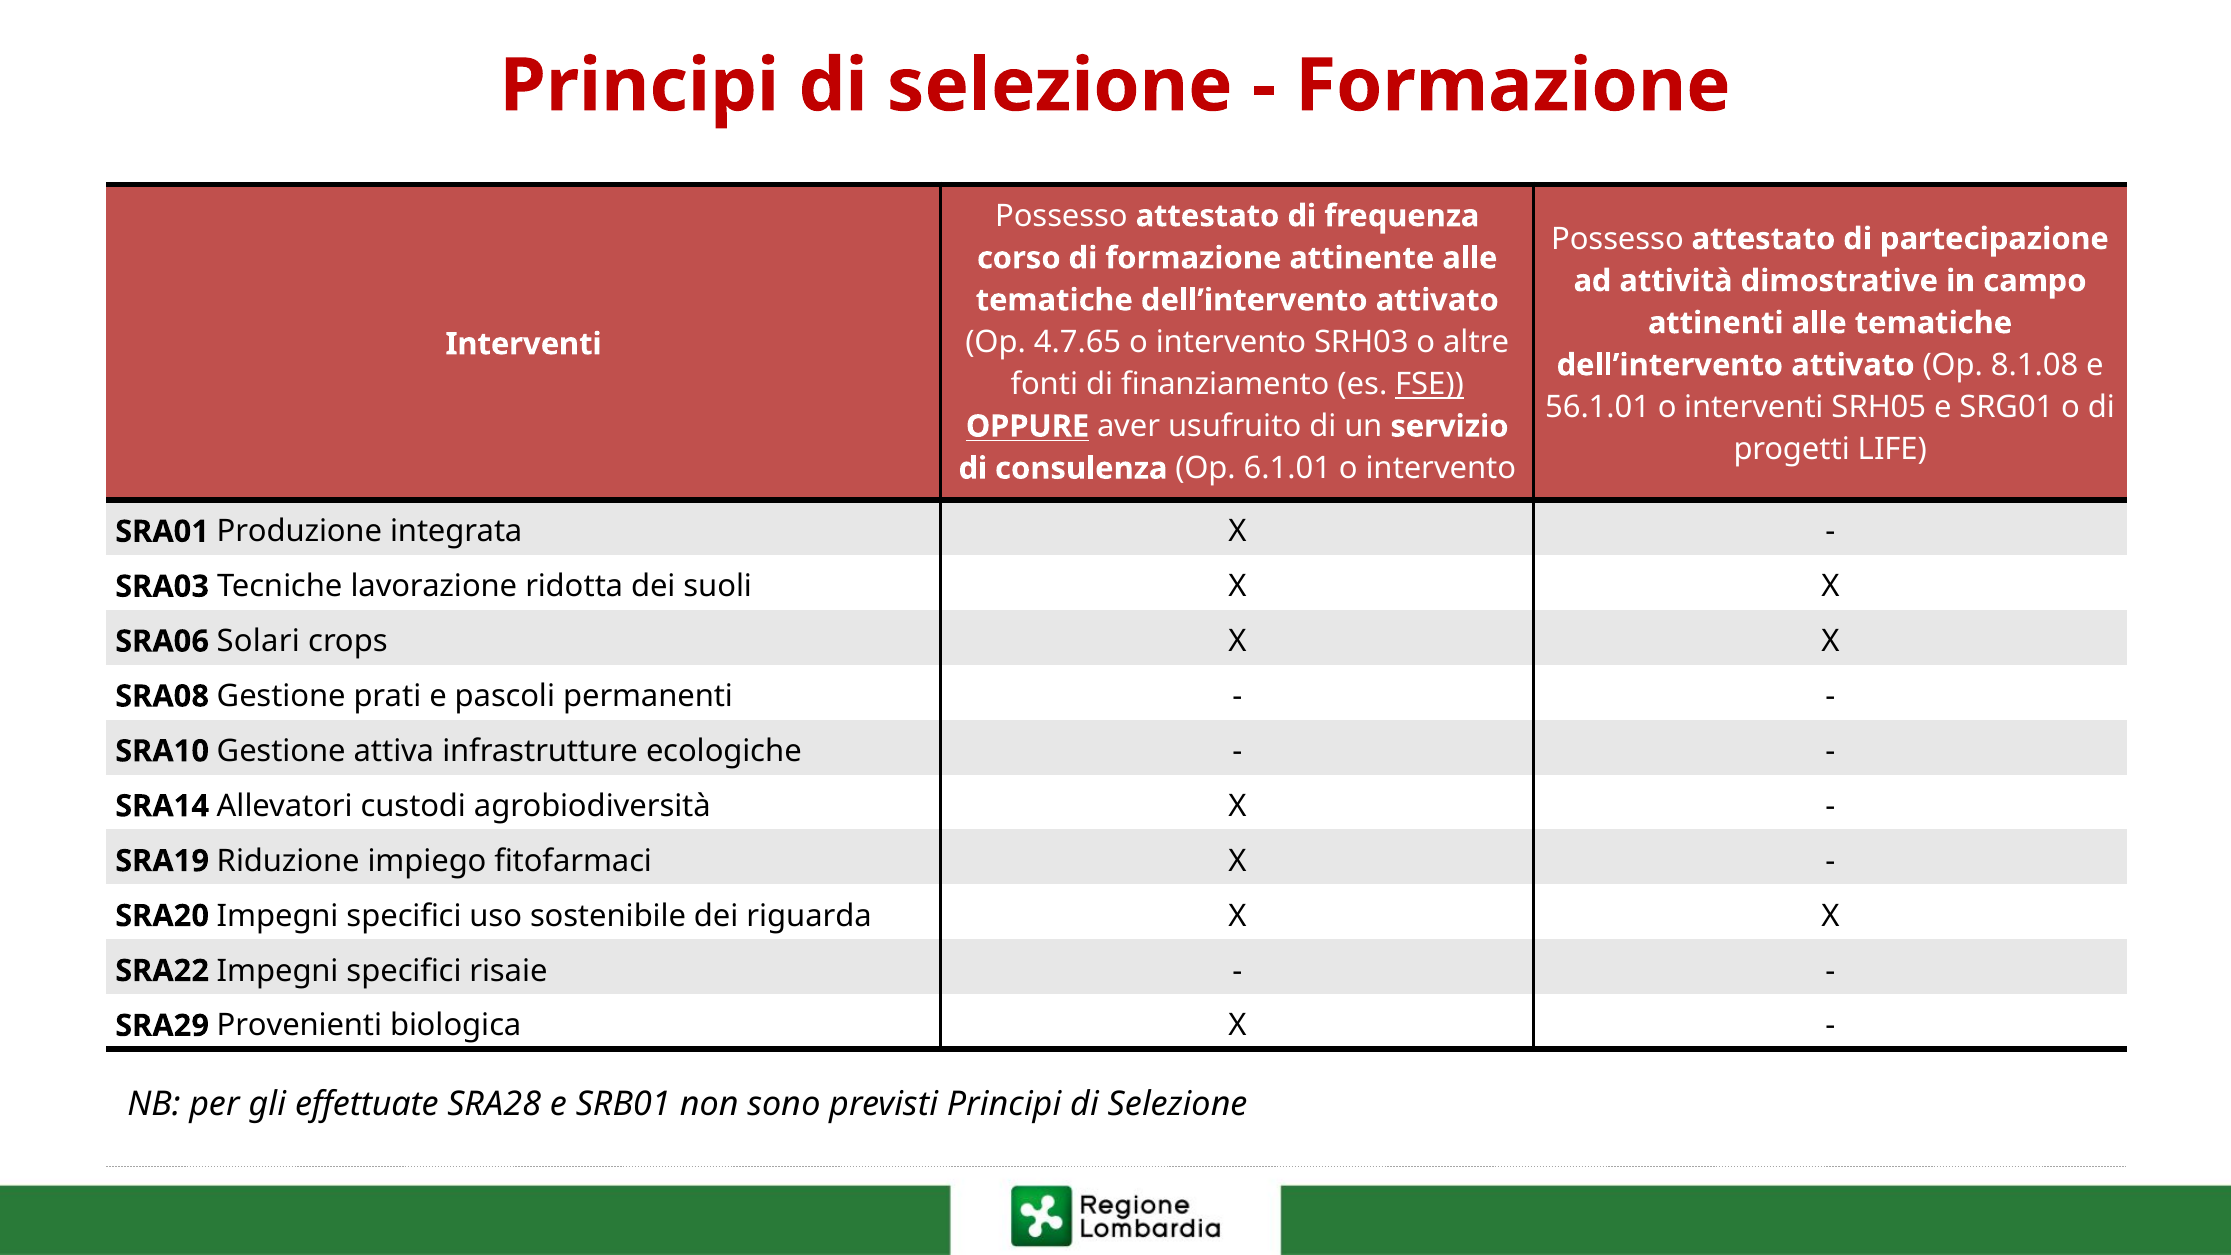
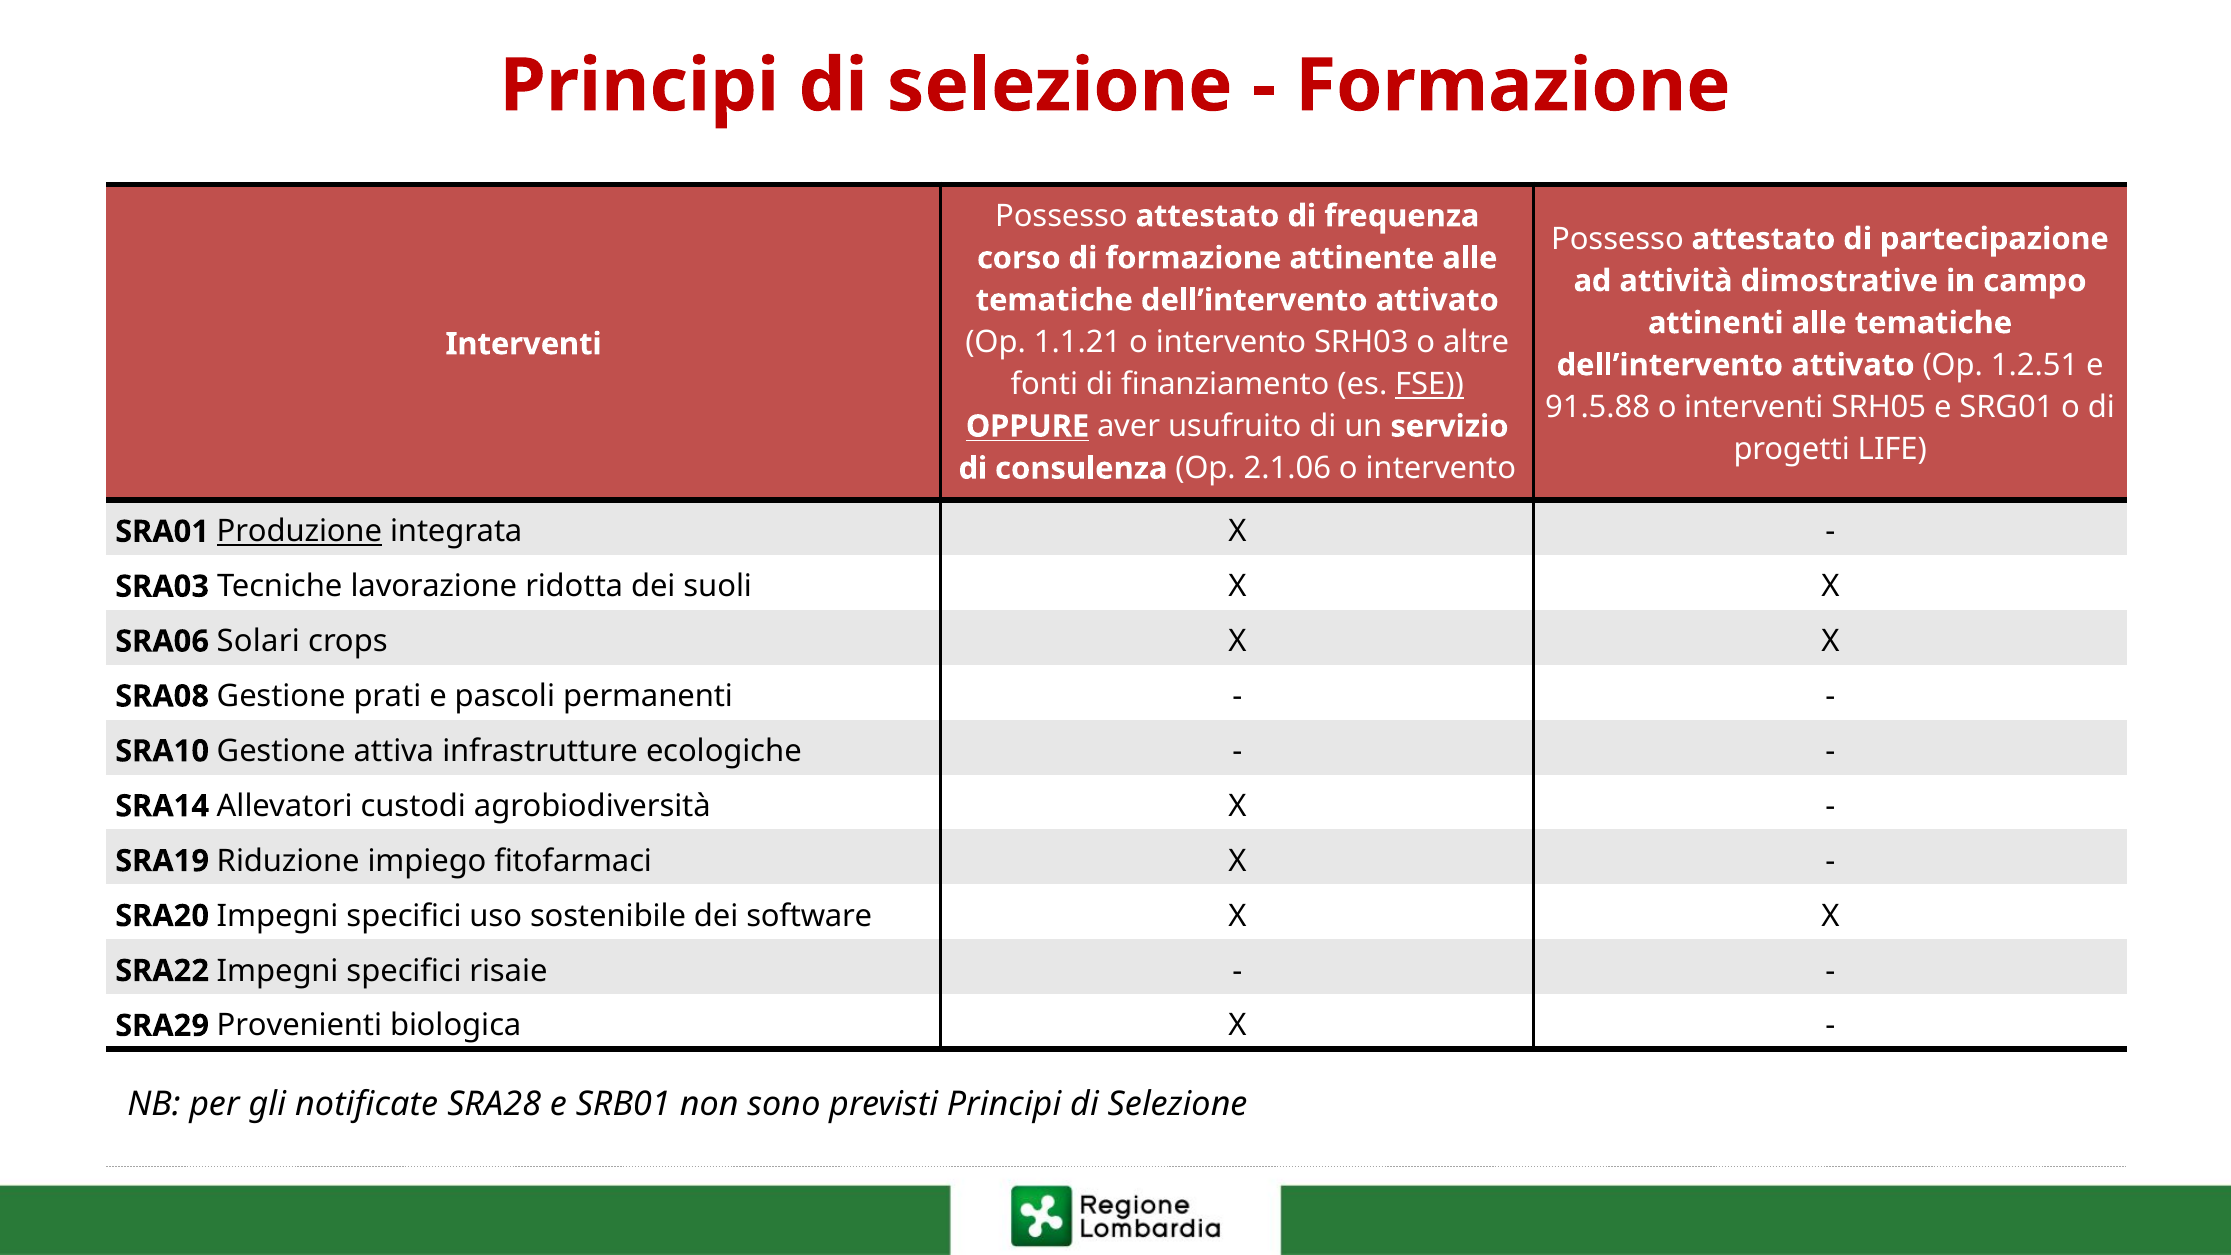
4.7.65: 4.7.65 -> 1.1.21
8.1.08: 8.1.08 -> 1.2.51
56.1.01: 56.1.01 -> 91.5.88
6.1.01: 6.1.01 -> 2.1.06
Produzione underline: none -> present
riguarda: riguarda -> software
effettuate: effettuate -> notificate
